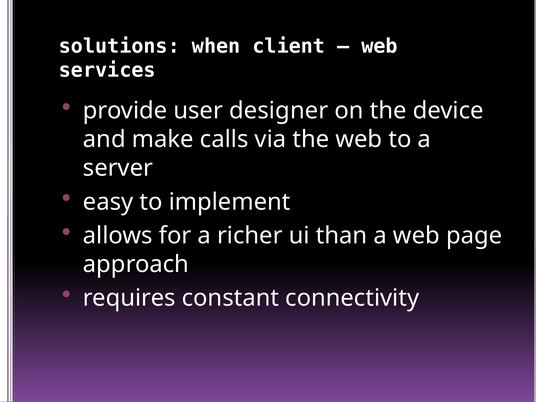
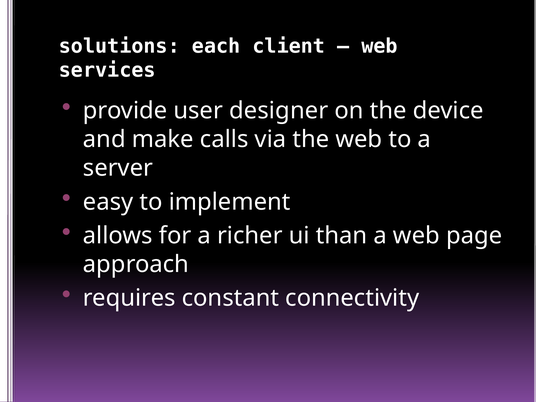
when: when -> each
